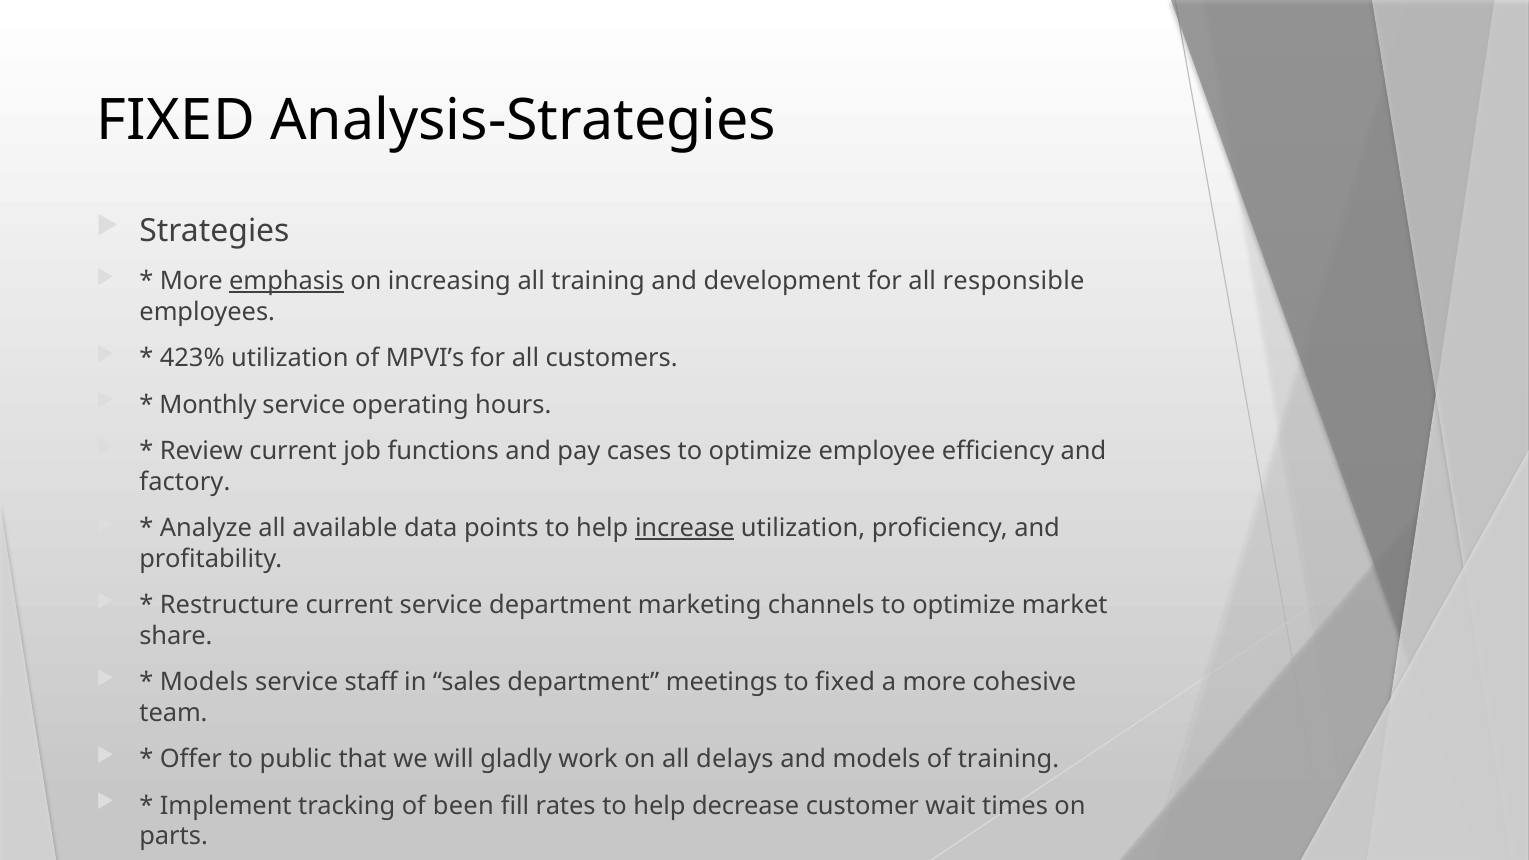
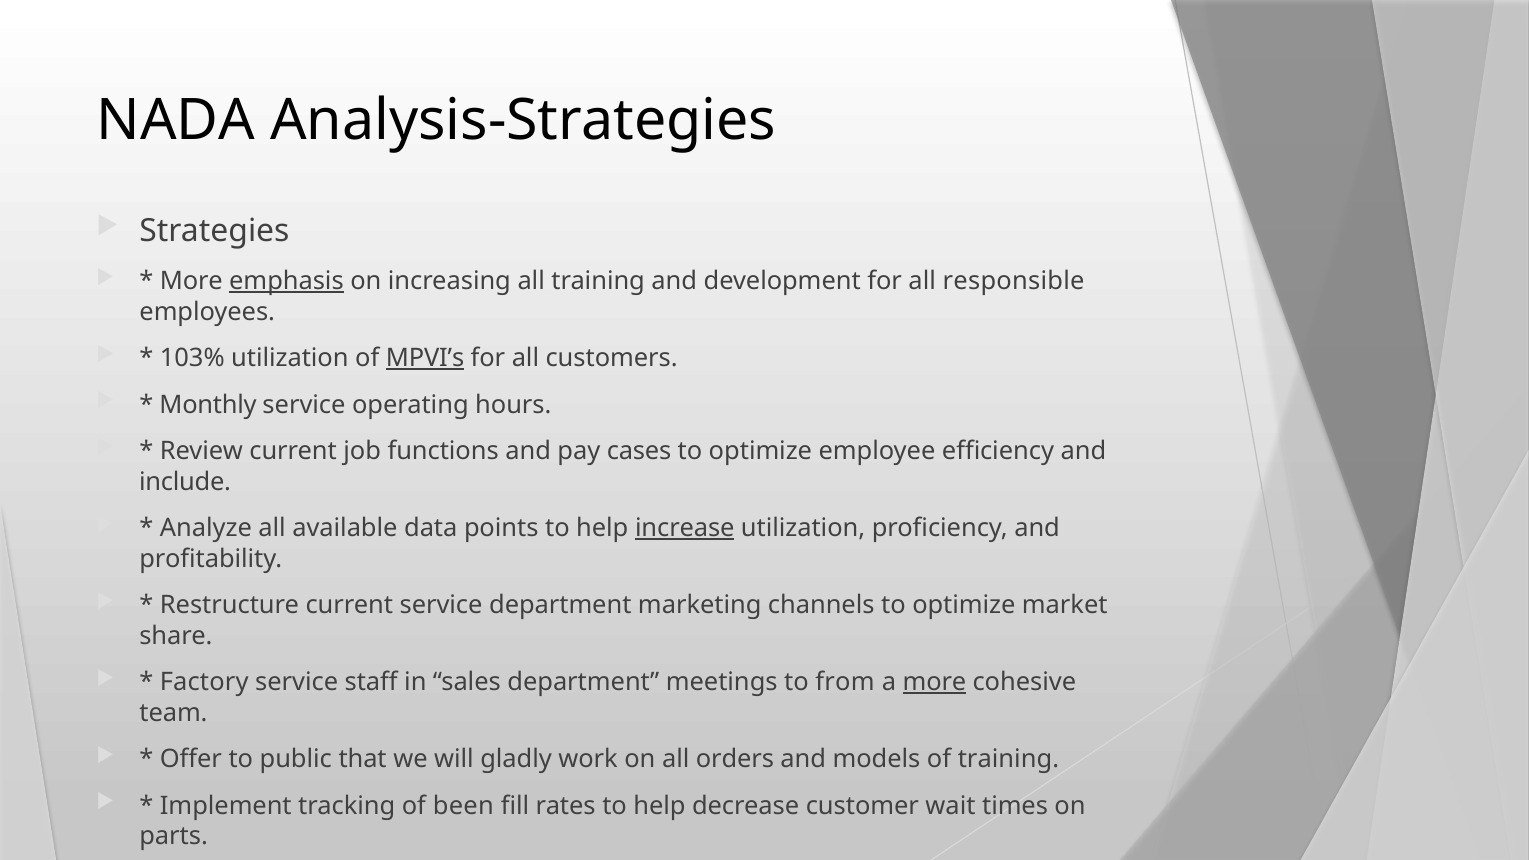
FIXED at (176, 121): FIXED -> NADA
423%: 423% -> 103%
MPVI’s underline: none -> present
factory: factory -> include
Models at (204, 682): Models -> Factory
to fixed: fixed -> from
more at (934, 682) underline: none -> present
delays: delays -> orders
